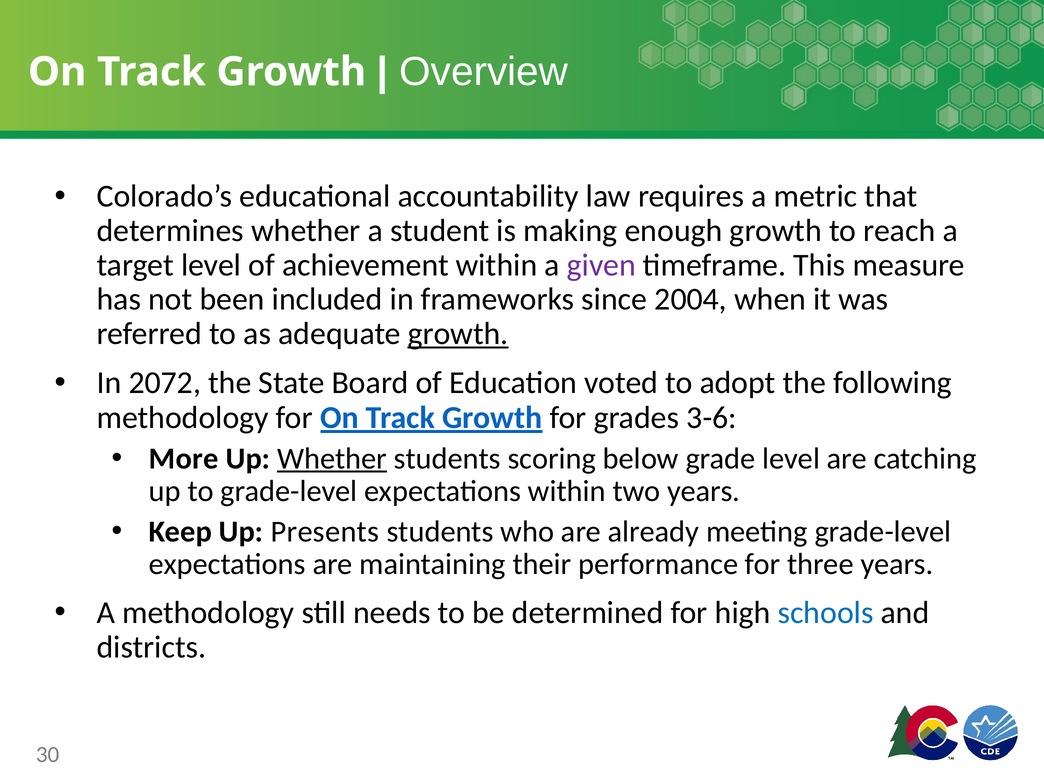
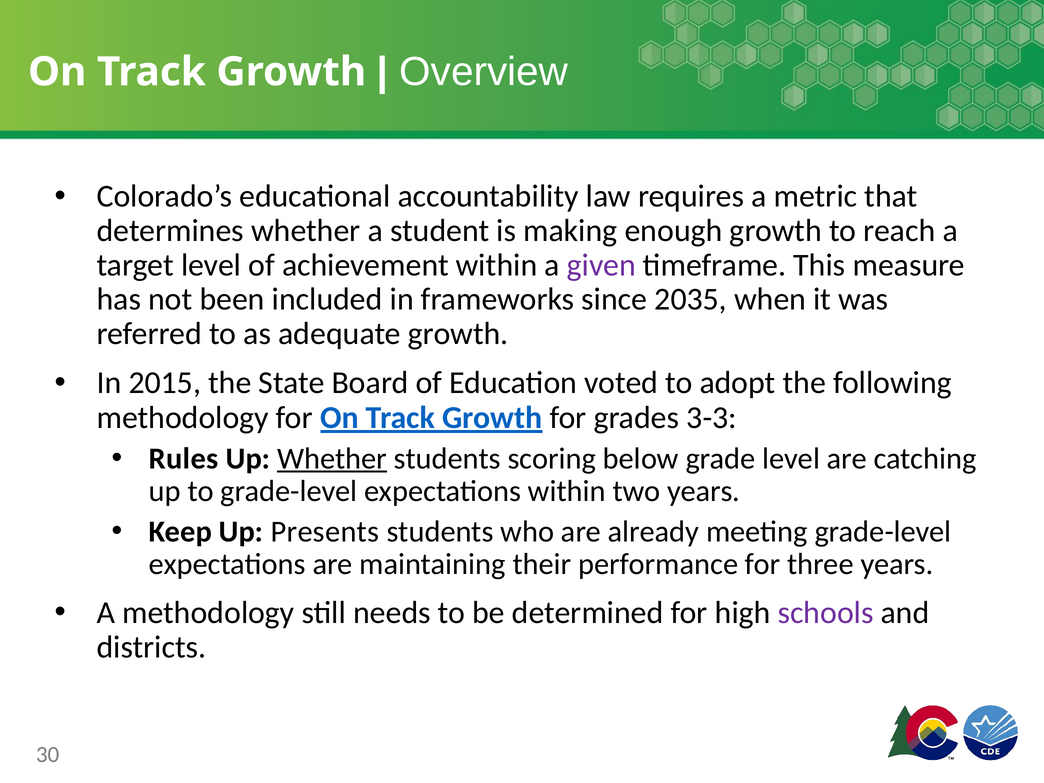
2004: 2004 -> 2035
growth at (458, 334) underline: present -> none
2072: 2072 -> 2015
3-6: 3-6 -> 3-3
More: More -> Rules
schools colour: blue -> purple
